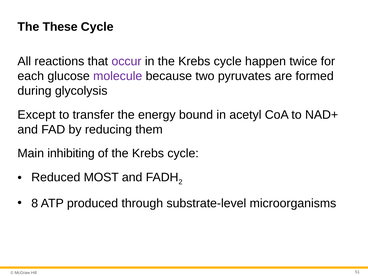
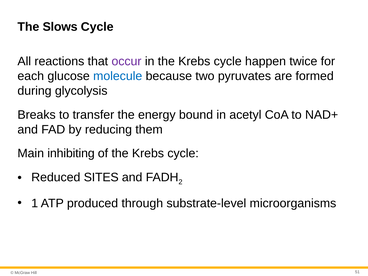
These: These -> Slows
molecule colour: purple -> blue
Except: Except -> Breaks
MOST: MOST -> SITES
8: 8 -> 1
